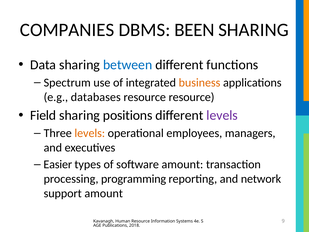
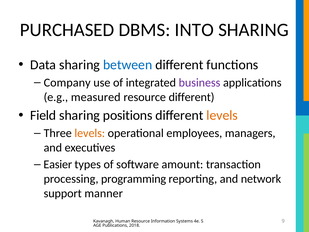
COMPANIES: COMPANIES -> PURCHASED
BEEN: BEEN -> INTO
Spectrum: Spectrum -> Company
business colour: orange -> purple
databases: databases -> measured
resource resource: resource -> different
levels at (222, 115) colour: purple -> orange
support amount: amount -> manner
